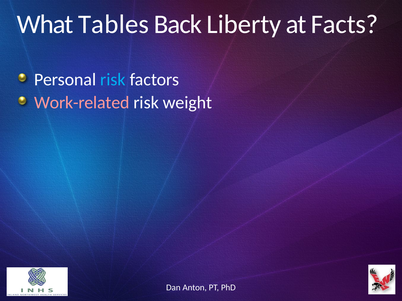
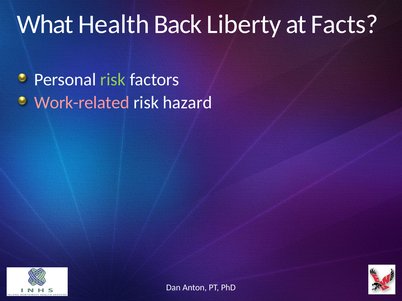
Tables: Tables -> Health
risk at (113, 80) colour: light blue -> light green
weight: weight -> hazard
